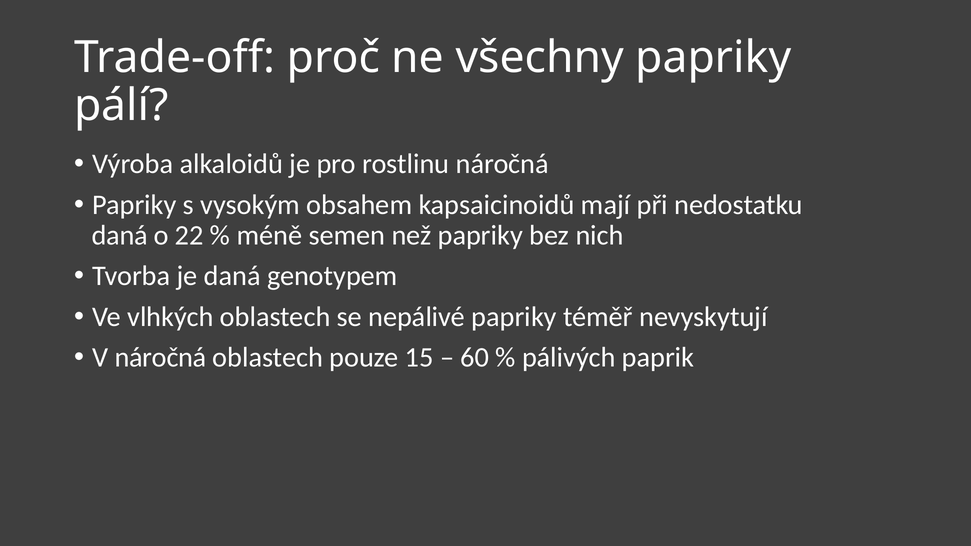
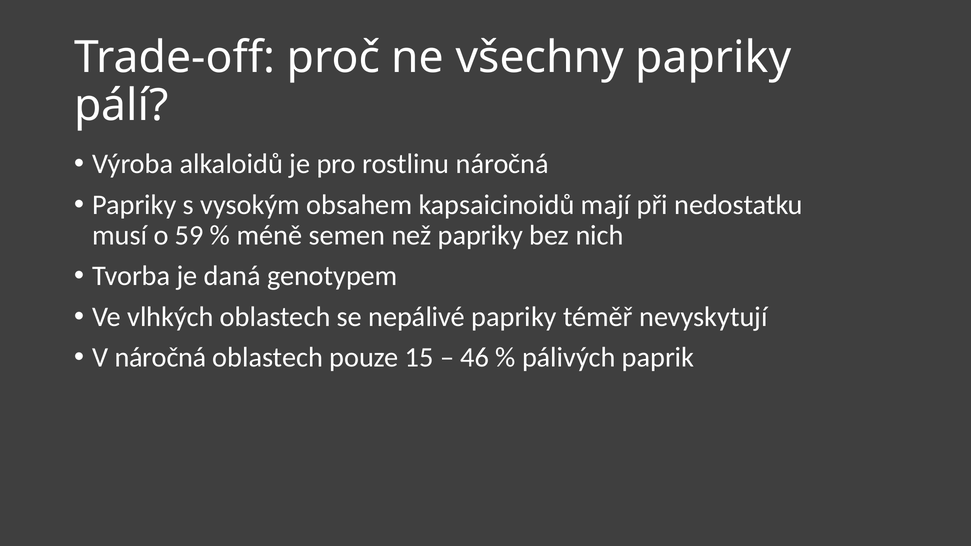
daná at (120, 235): daná -> musí
22: 22 -> 59
60: 60 -> 46
